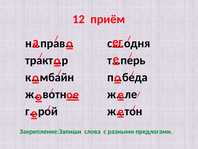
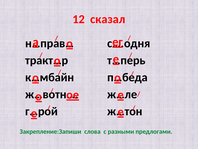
приём: приём -> сказал
